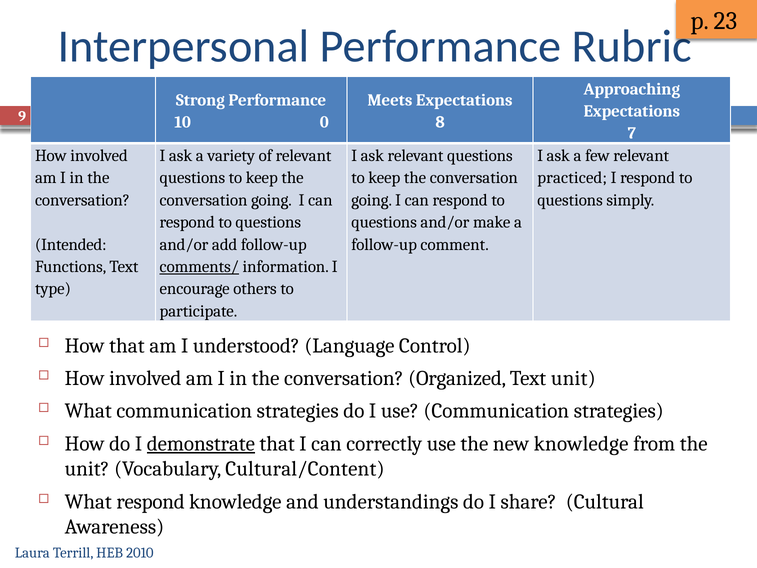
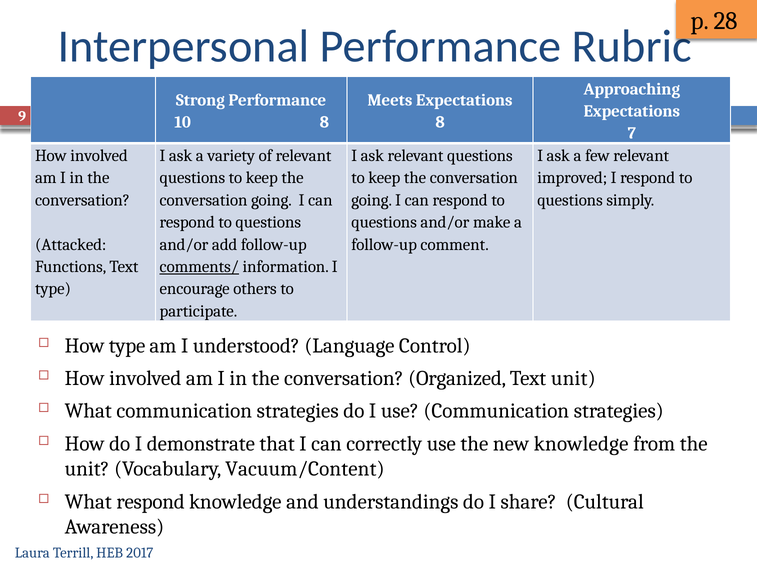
23: 23 -> 28
10 0: 0 -> 8
practiced: practiced -> improved
Intended: Intended -> Attacked
How that: that -> type
demonstrate underline: present -> none
Cultural/Content: Cultural/Content -> Vacuum/Content
2010: 2010 -> 2017
